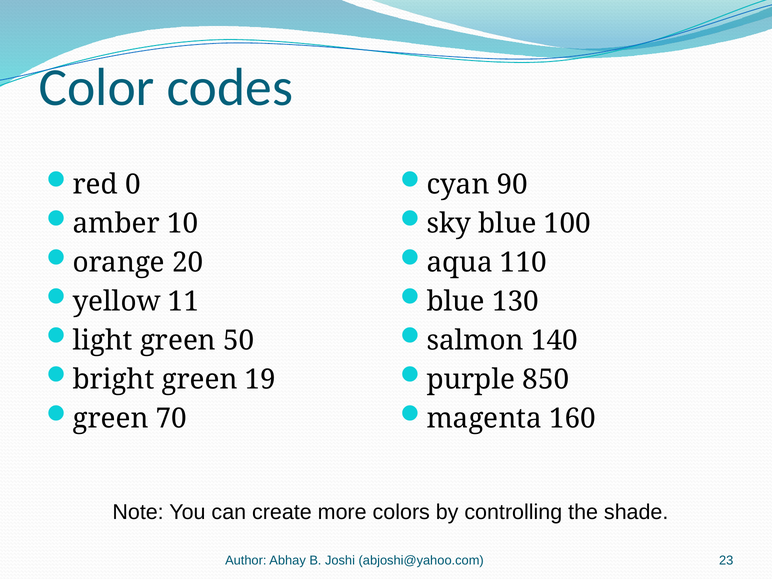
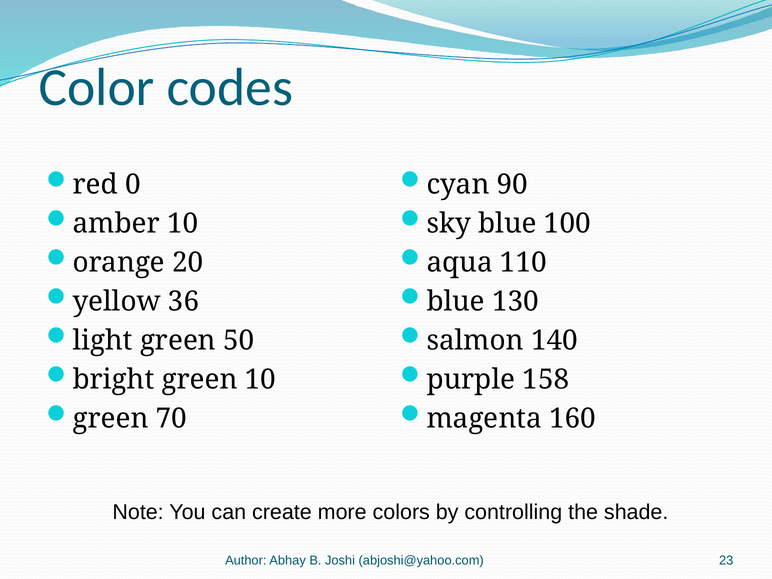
11: 11 -> 36
green 19: 19 -> 10
850: 850 -> 158
